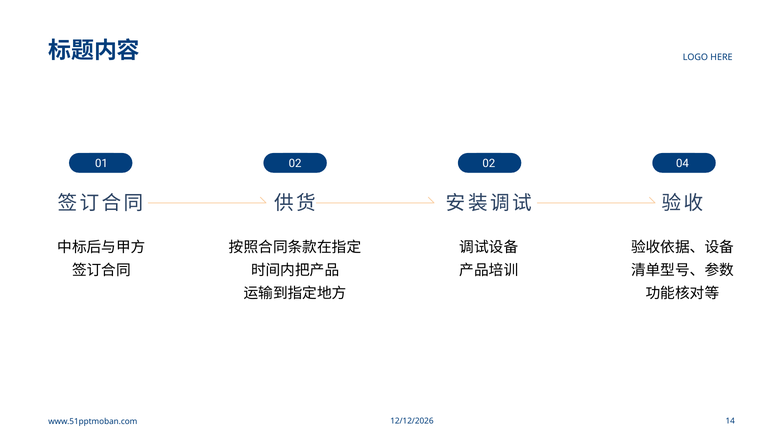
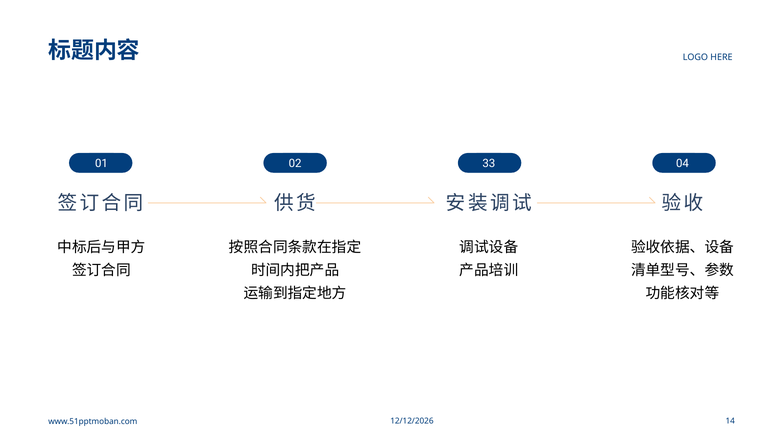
02 02: 02 -> 33
